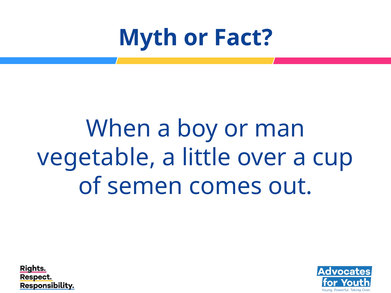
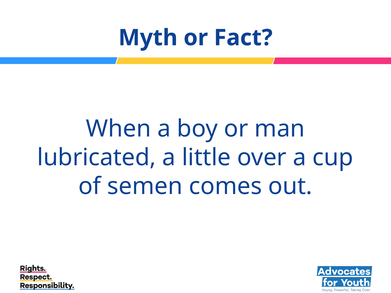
vegetable: vegetable -> lubricated
